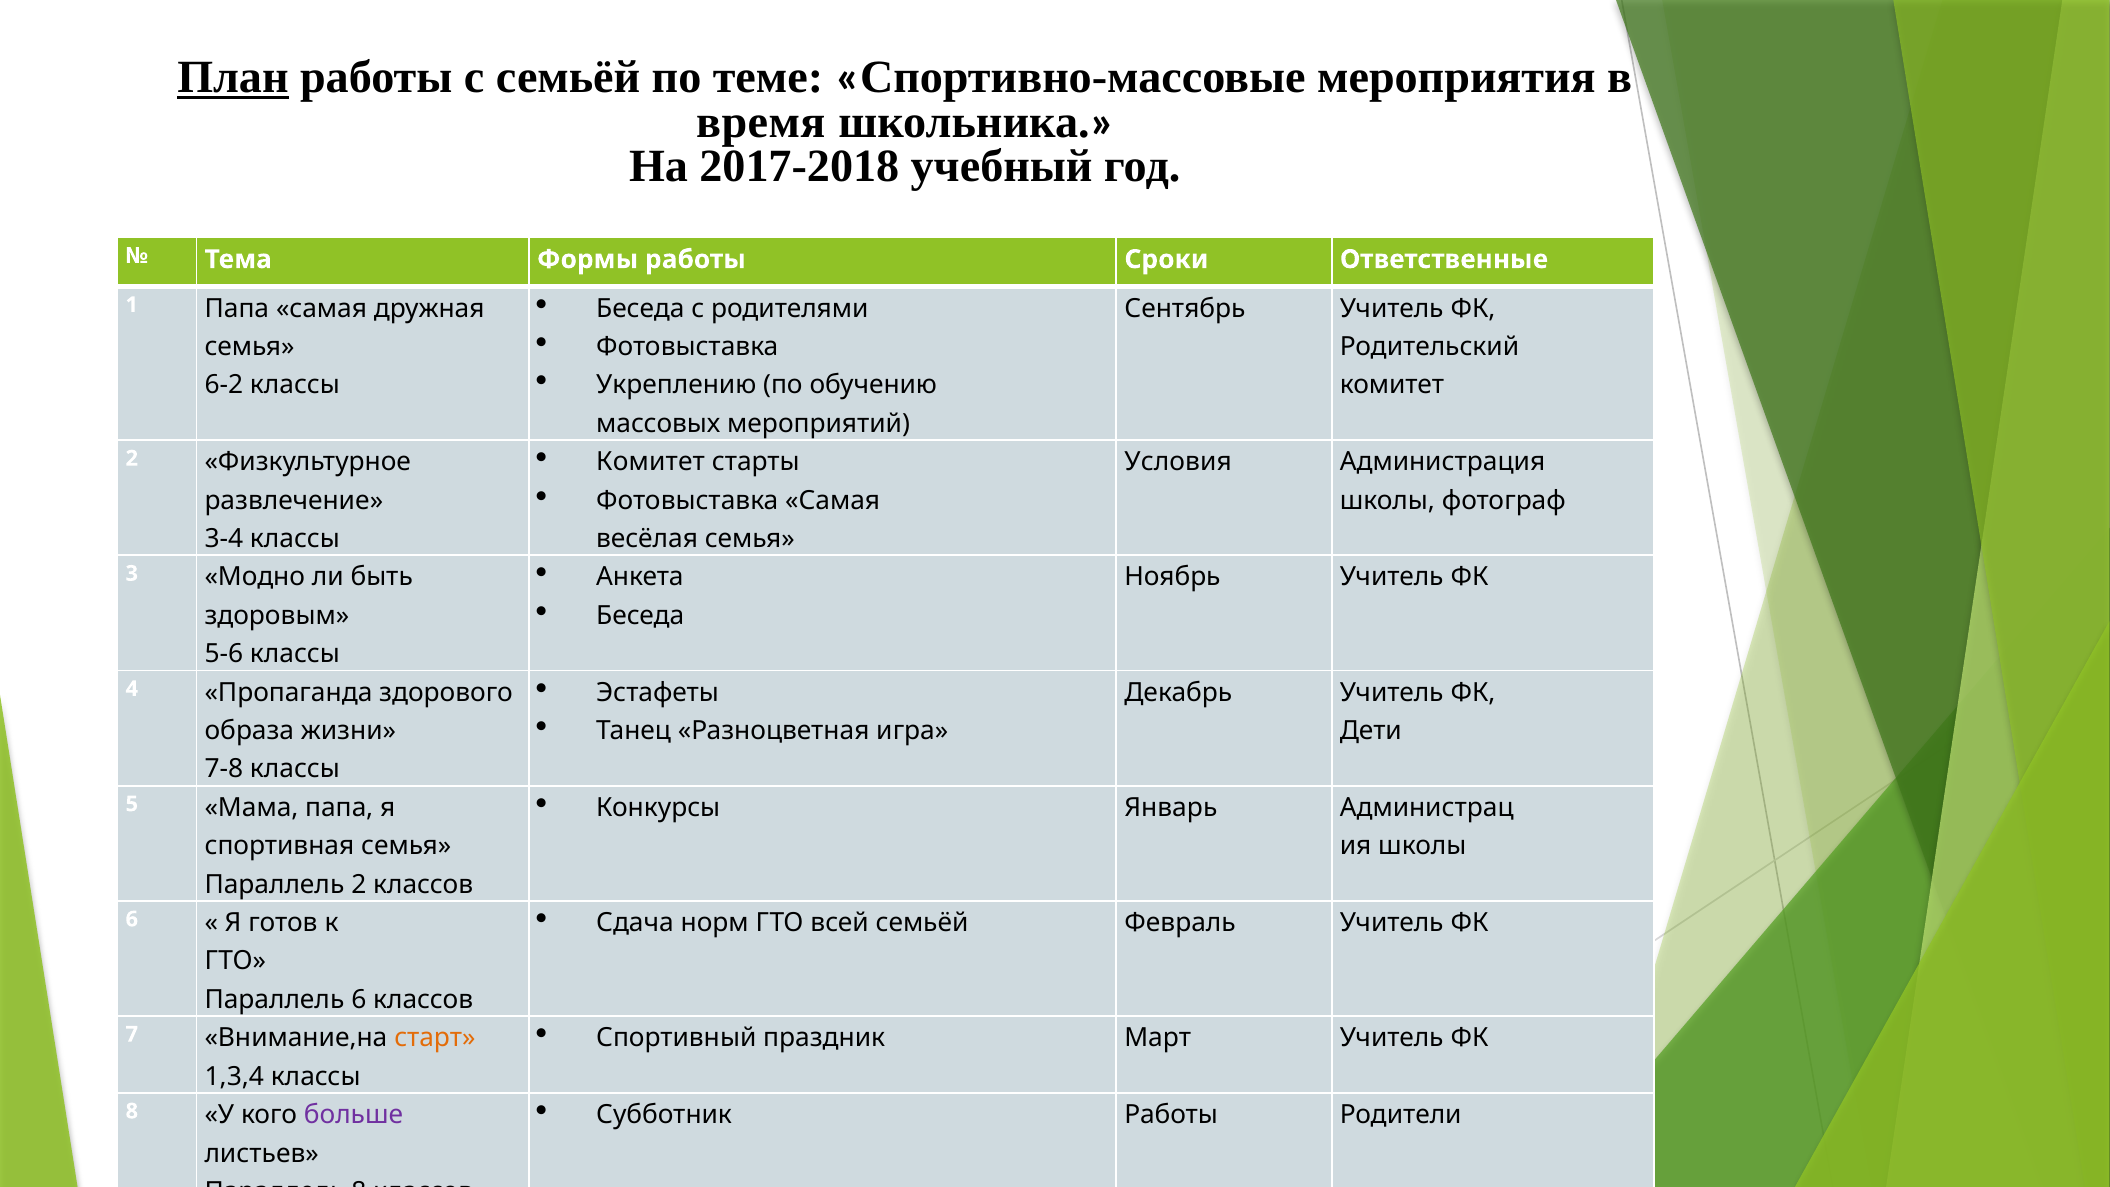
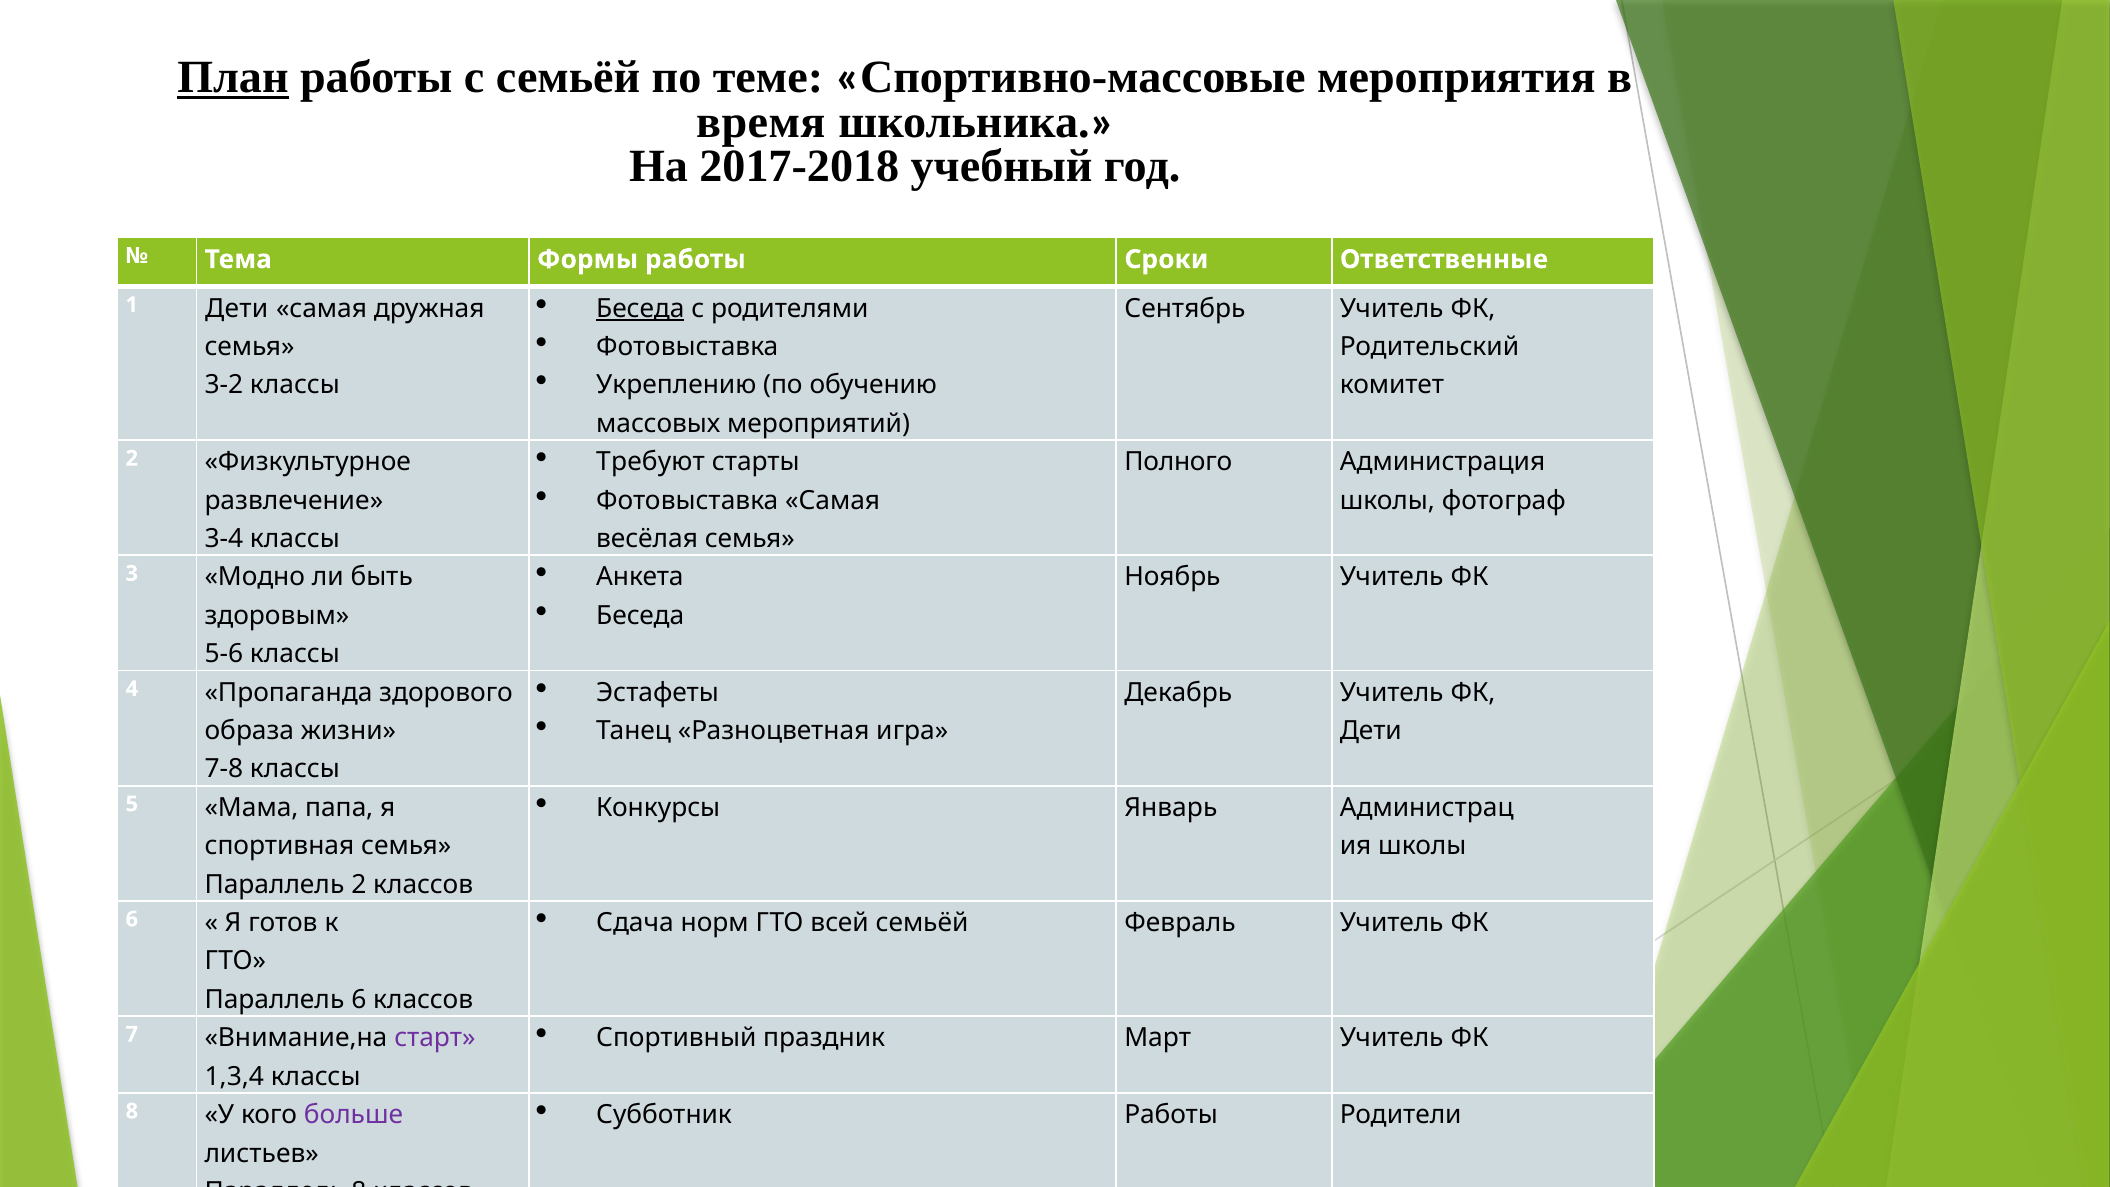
Беседа at (640, 308) underline: none -> present
1 Папа: Папа -> Дети
6-2: 6-2 -> 3-2
Комитет at (651, 462): Комитет -> Требуют
Условия: Условия -> Полного
старт colour: orange -> purple
